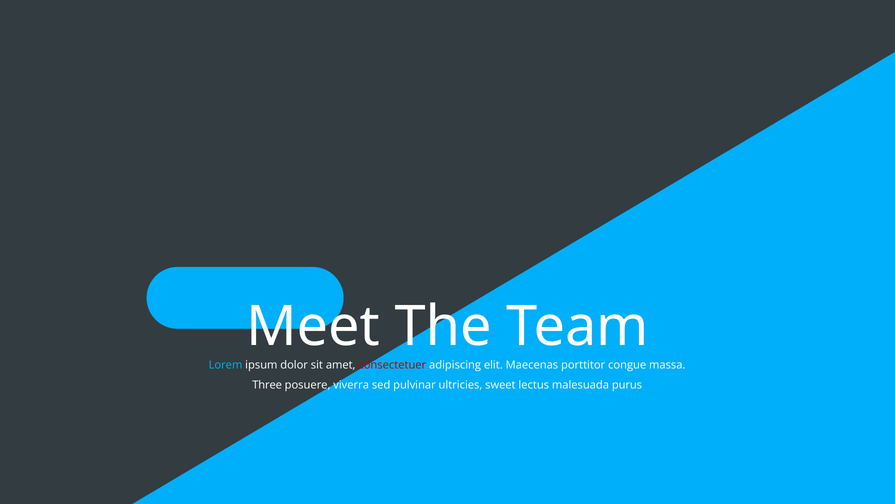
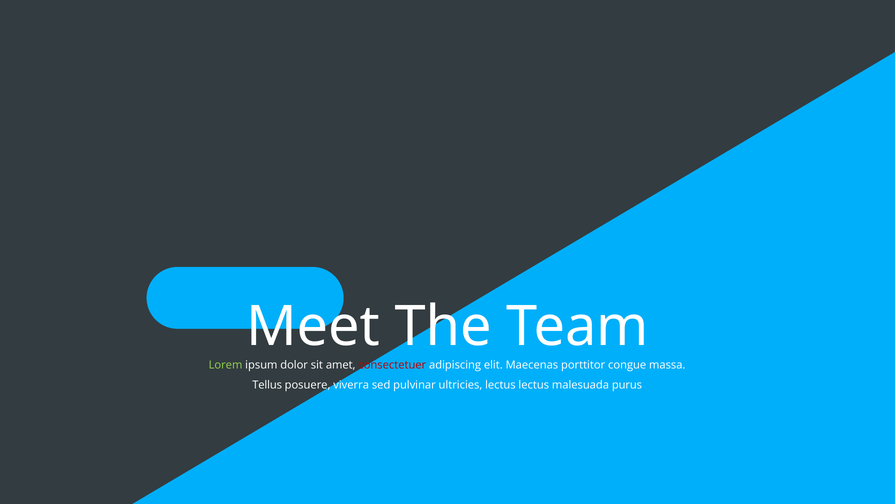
Lorem colour: light blue -> light green
Three: Three -> Tellus
ultricies sweet: sweet -> lectus
